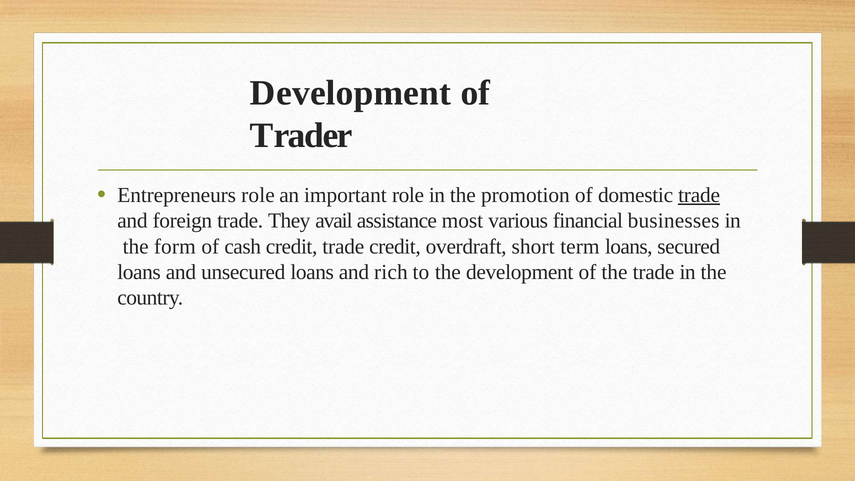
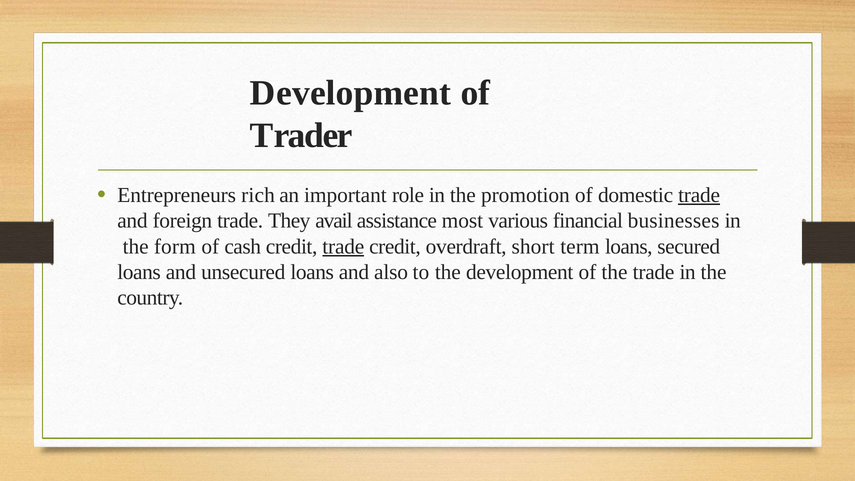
Entrepreneurs role: role -> rich
trade at (343, 246) underline: none -> present
rich: rich -> also
